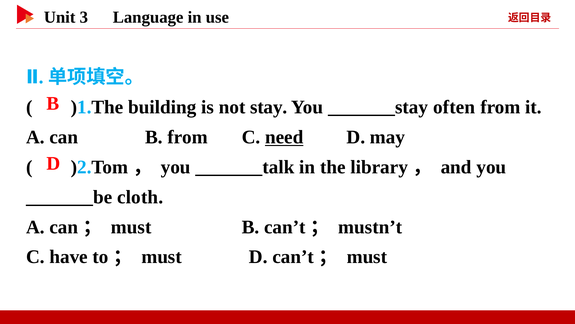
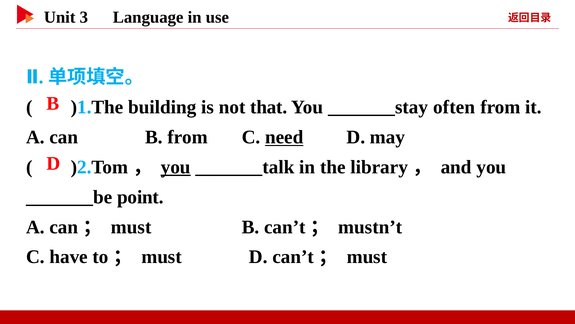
stay: stay -> that
you at (176, 167) underline: none -> present
cloth: cloth -> point
